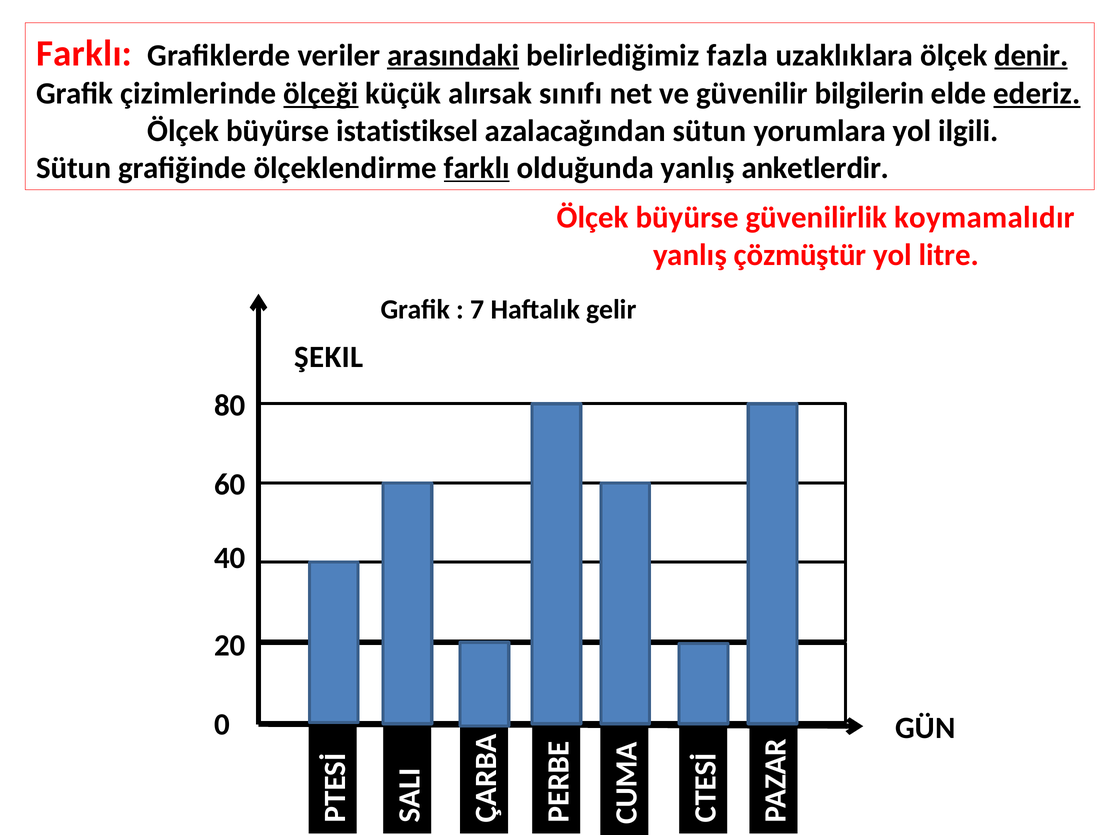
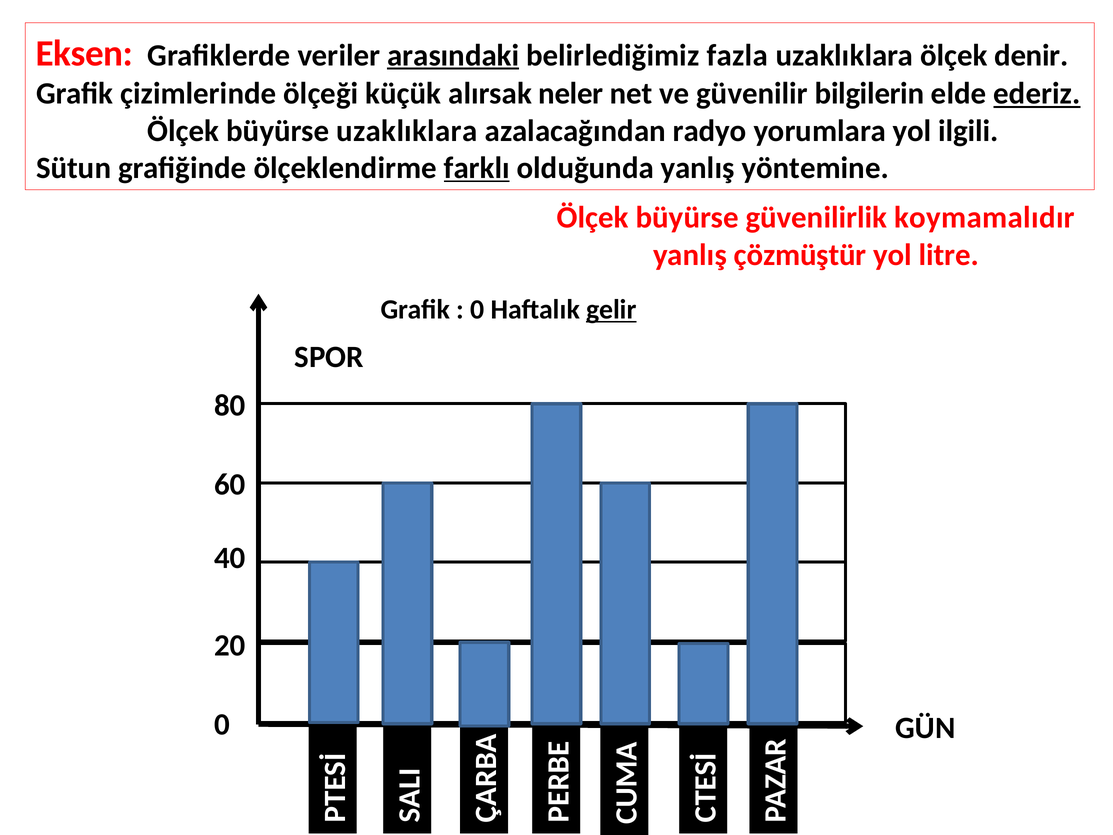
Farklı at (84, 53): Farklı -> Eksen
denir underline: present -> none
ölçeği underline: present -> none
sınıfı: sınıfı -> neler
büyürse istatistiksel: istatistiksel -> uzaklıklara
azalacağından sütun: sütun -> radyo
anketlerdir: anketlerdir -> yöntemine
7 at (477, 310): 7 -> 0
gelir underline: none -> present
ŞEKIL: ŞEKIL -> SPOR
